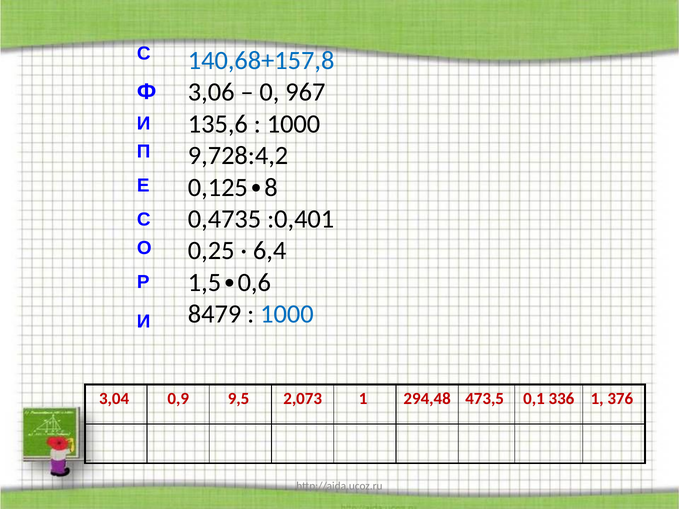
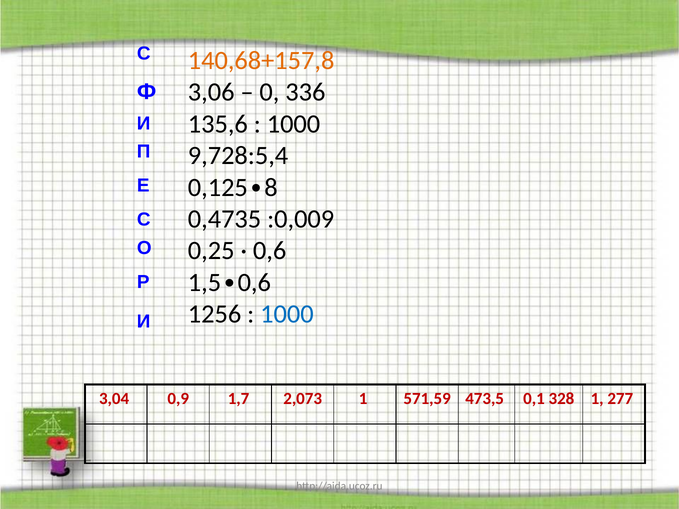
140,68+157,8 colour: blue -> orange
967: 967 -> 336
9,728:4,2: 9,728:4,2 -> 9,728:5,4
:0,401: :0,401 -> :0,009
6,4 at (270, 251): 6,4 -> 0,6
8479: 8479 -> 1256
9,5: 9,5 -> 1,7
294,48: 294,48 -> 571,59
336: 336 -> 328
376: 376 -> 277
